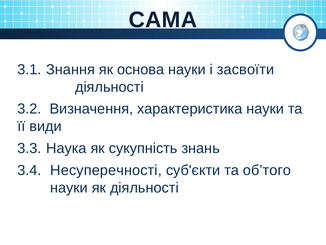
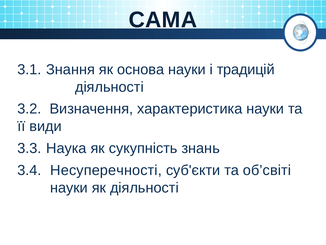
засвоїти: засвоїти -> традицій
об’того: об’того -> об’світі
